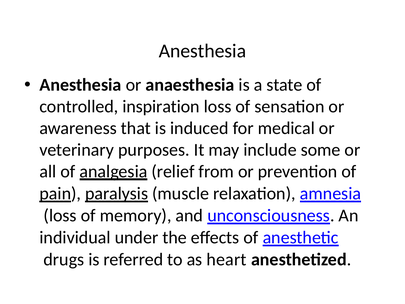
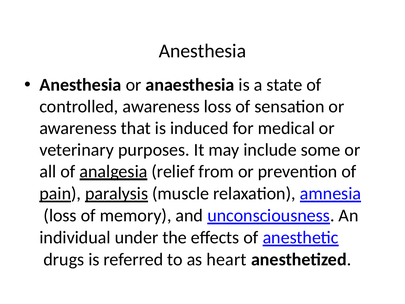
controlled inspiration: inspiration -> awareness
